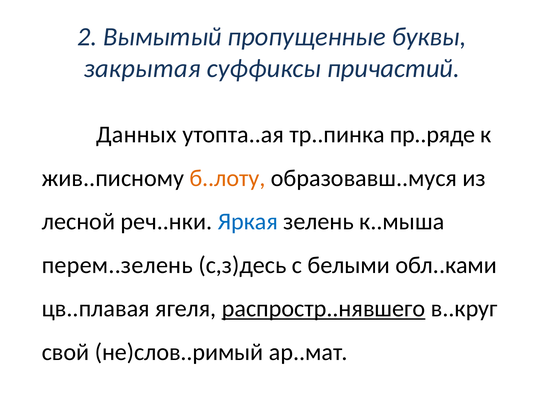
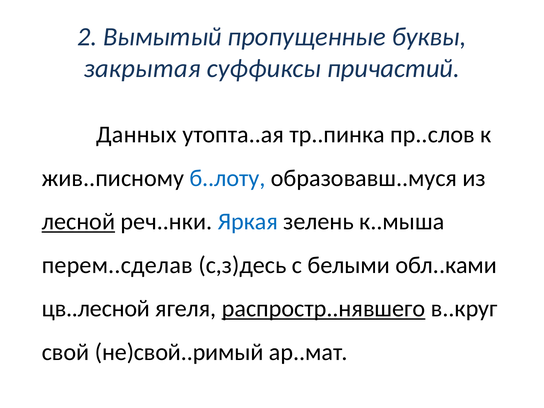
пр..ряде: пр..ряде -> пр..слов
б..лоту colour: orange -> blue
лесной underline: none -> present
перем..зелень: перем..зелень -> перем..сделав
цв..плавая: цв..плавая -> цв..лесной
не)слов..римый: не)слов..римый -> не)свой..римый
